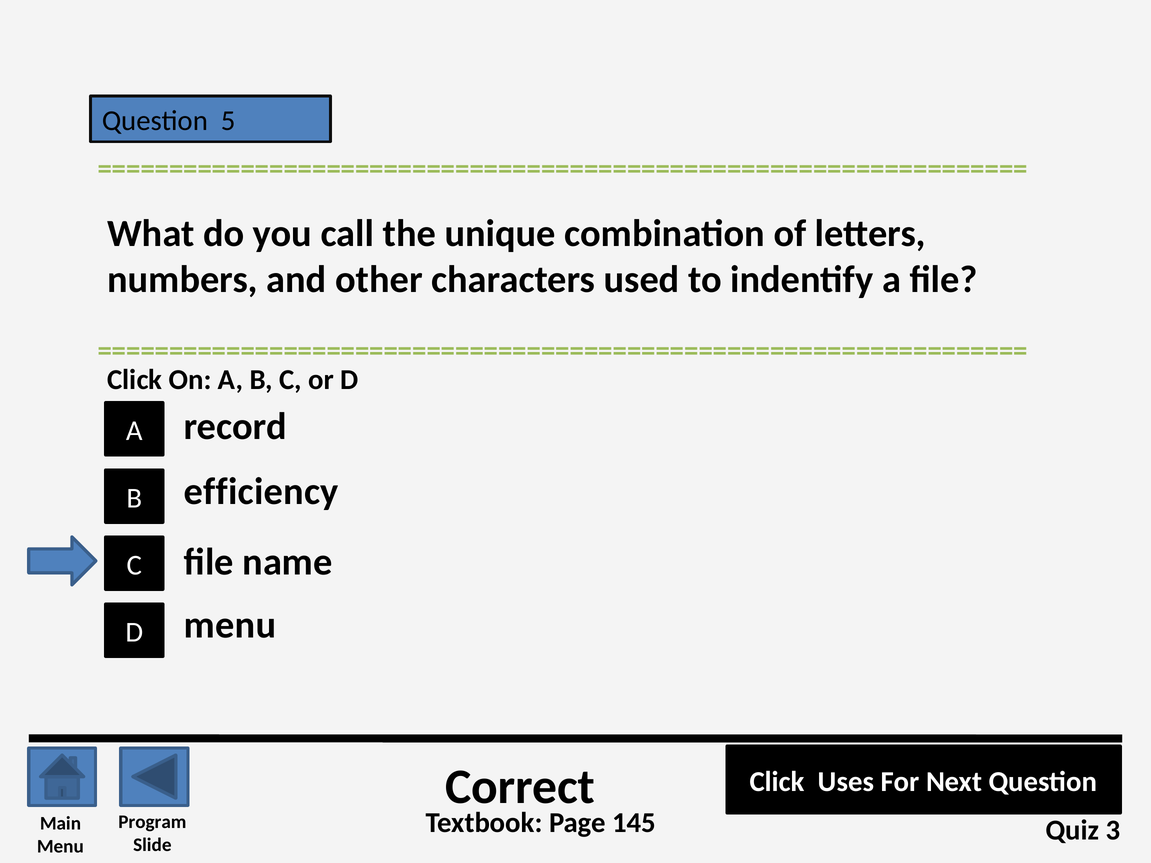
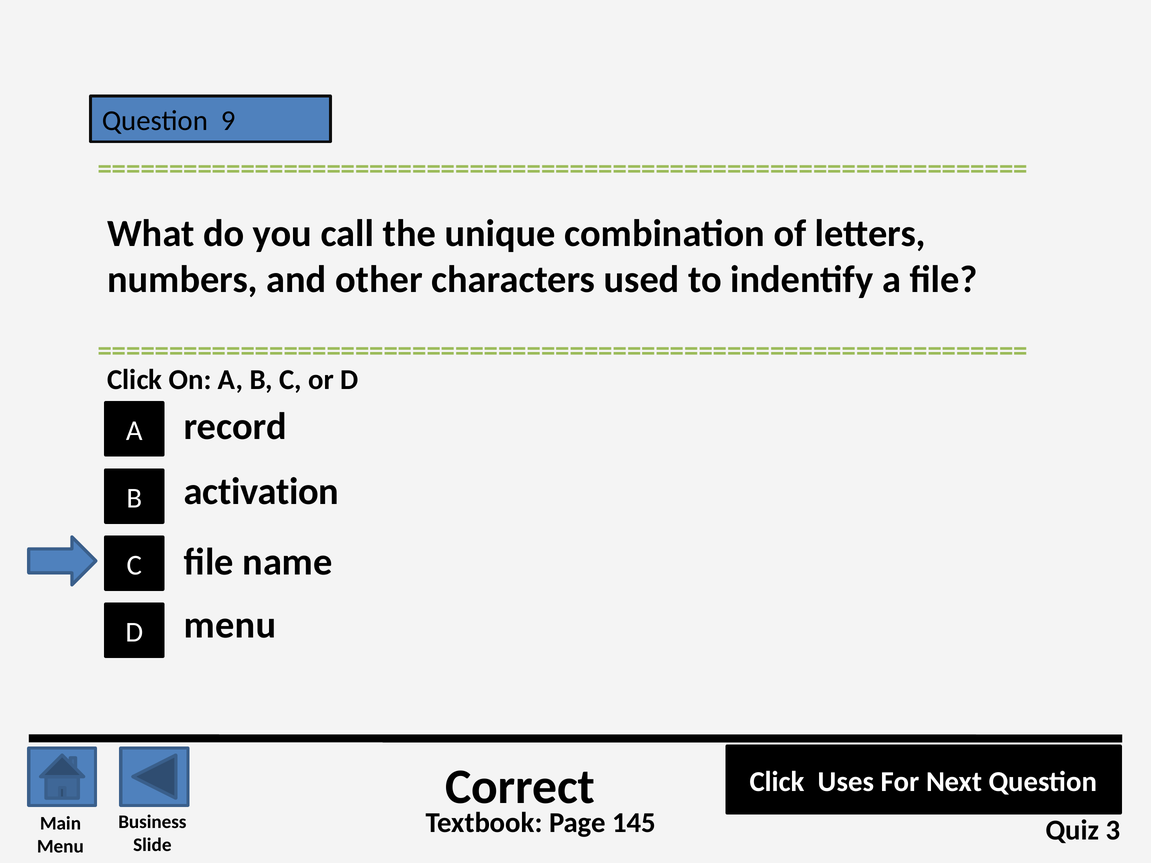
5: 5 -> 9
efficiency: efficiency -> activation
Program: Program -> Business
